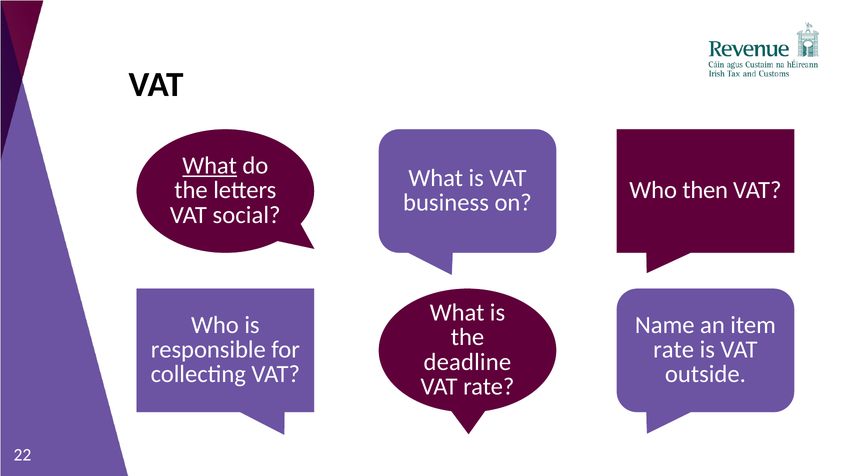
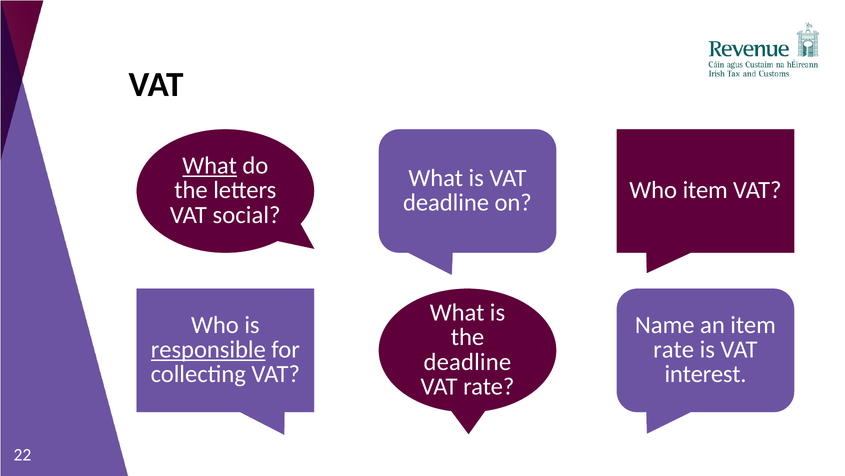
business at (446, 202): business -> deadline
Who then: then -> item
responsible underline: none -> present
outside: outside -> interest
